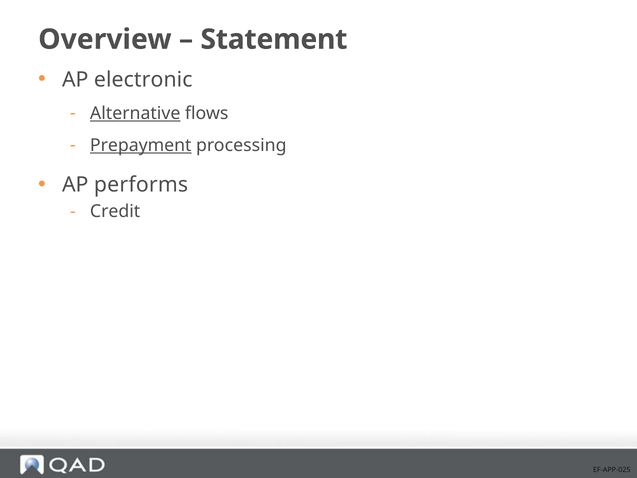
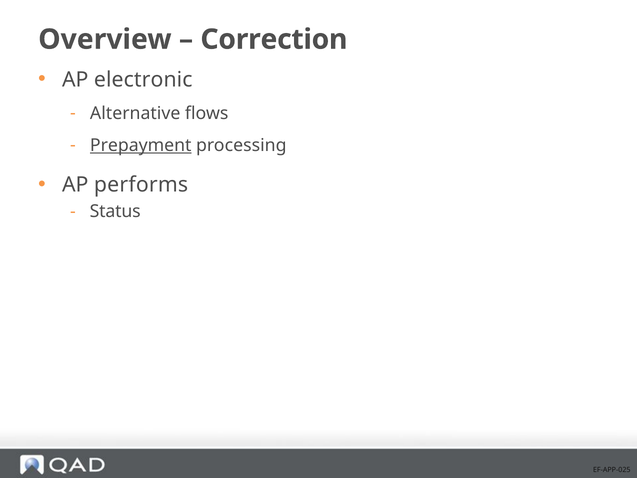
Statement: Statement -> Correction
Alternative underline: present -> none
Credit: Credit -> Status
